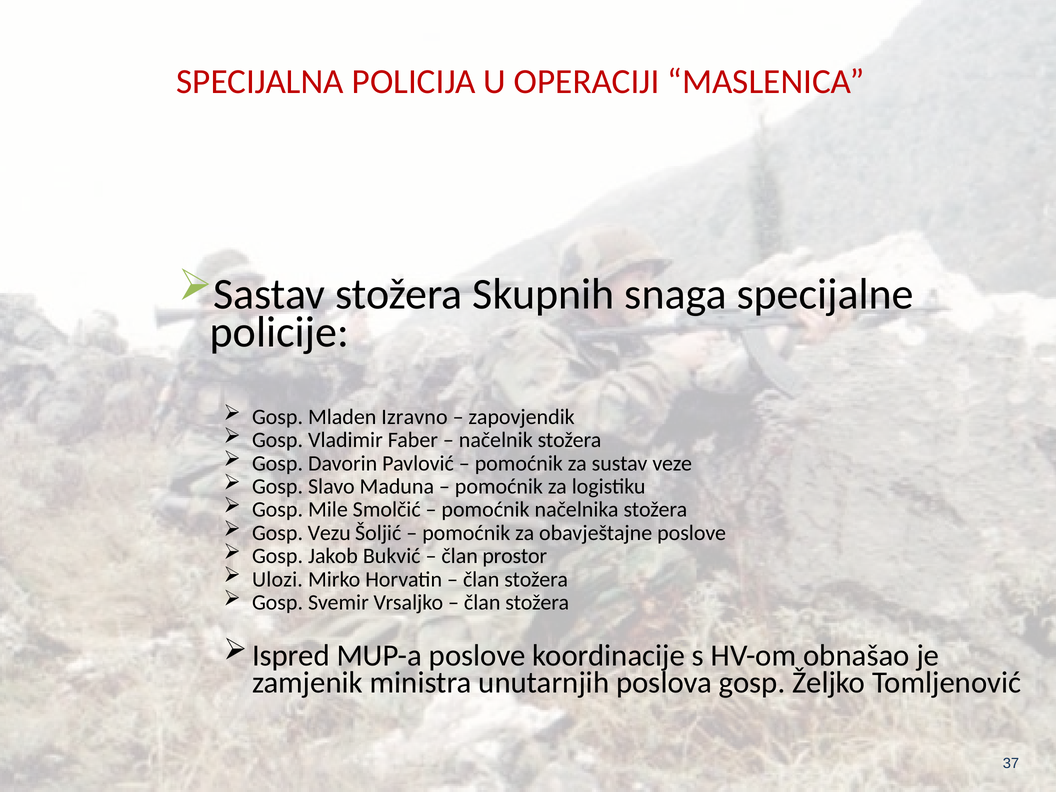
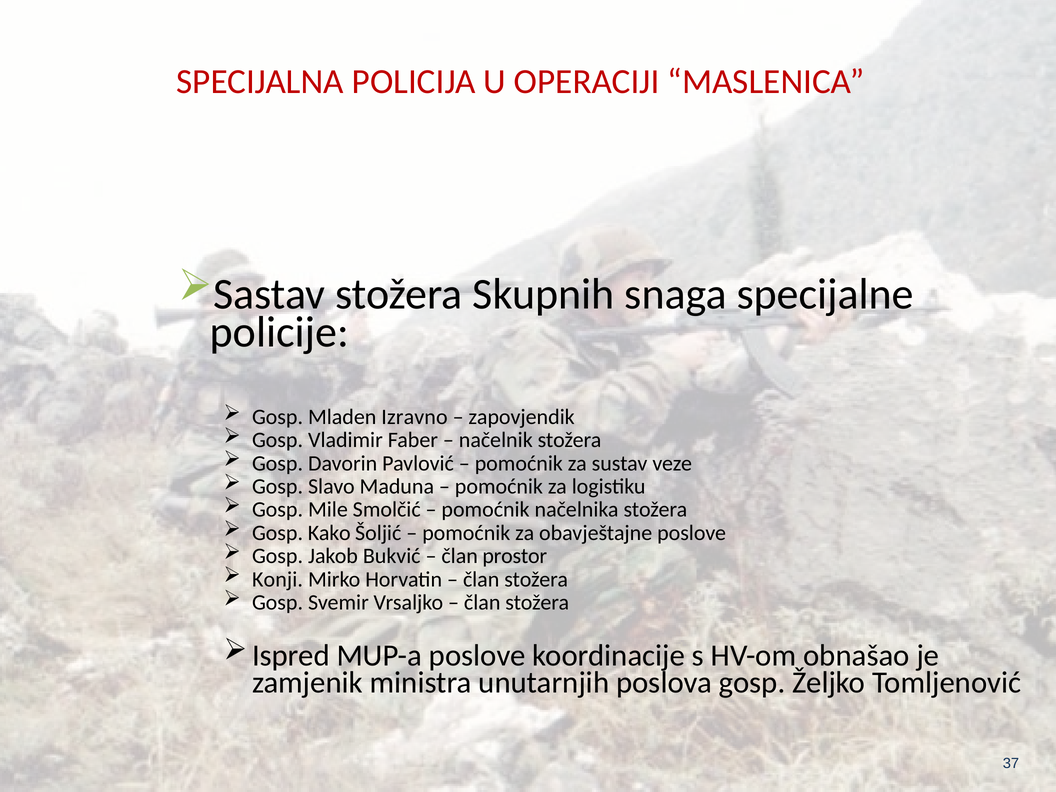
Vezu: Vezu -> Kako
Ulozi: Ulozi -> Konji
